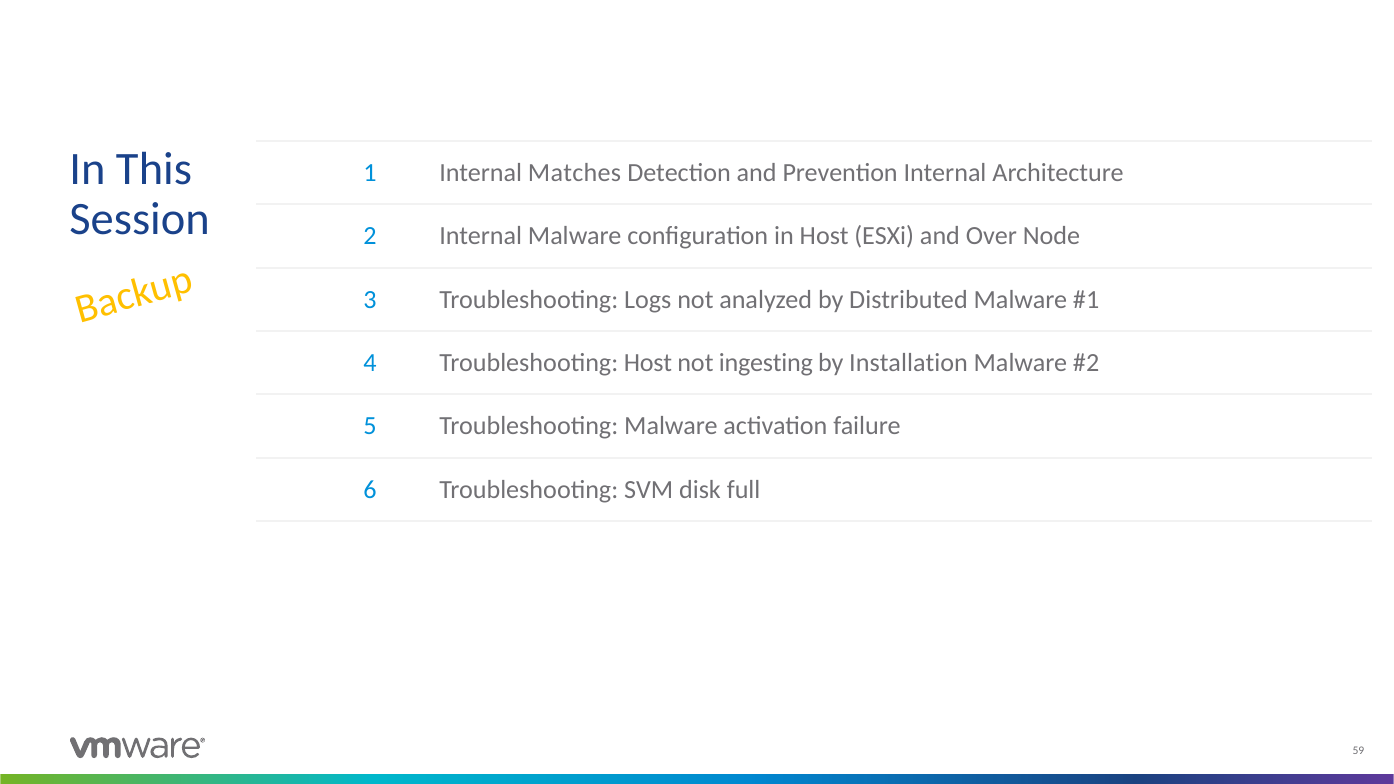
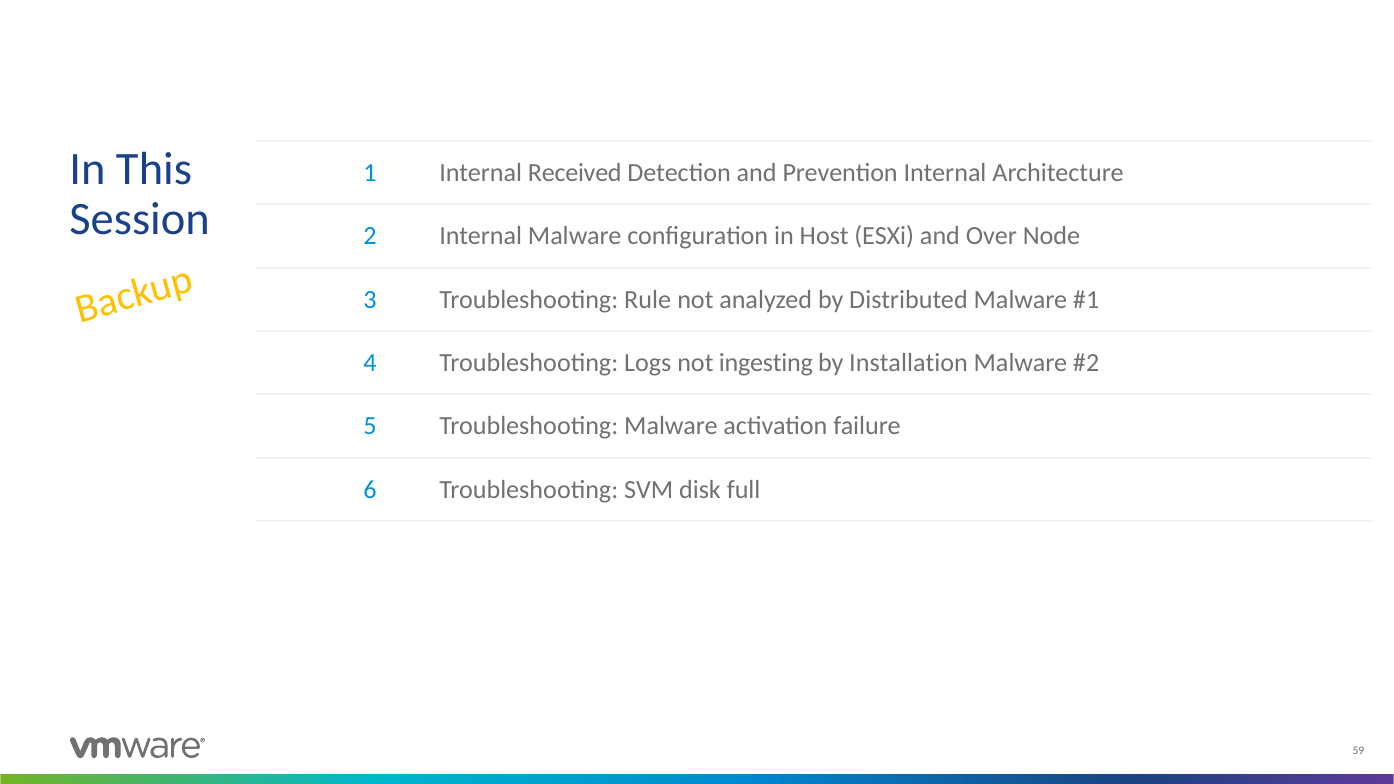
Matches: Matches -> Received
Logs: Logs -> Rule
Troubleshooting Host: Host -> Logs
